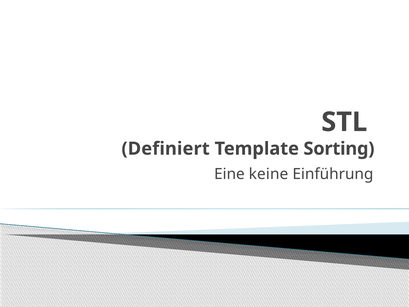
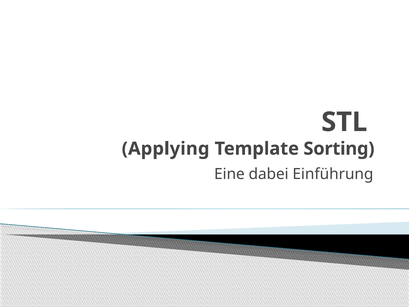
Definiert: Definiert -> Applying
keine: keine -> dabei
